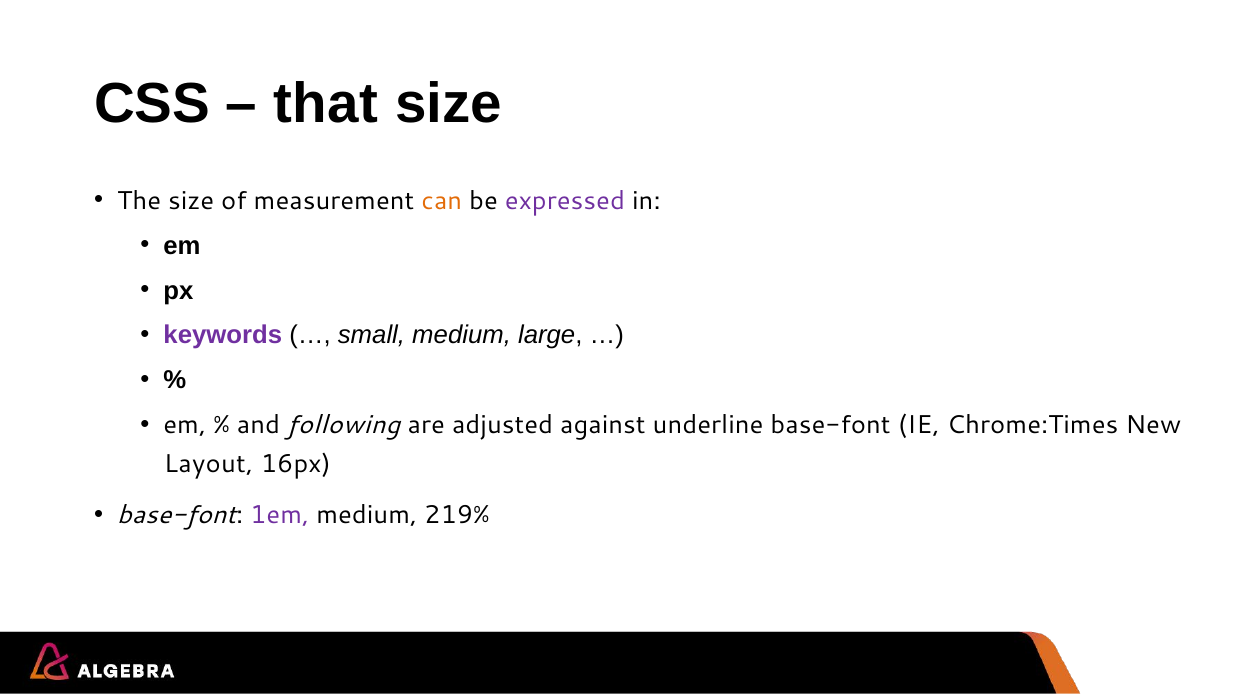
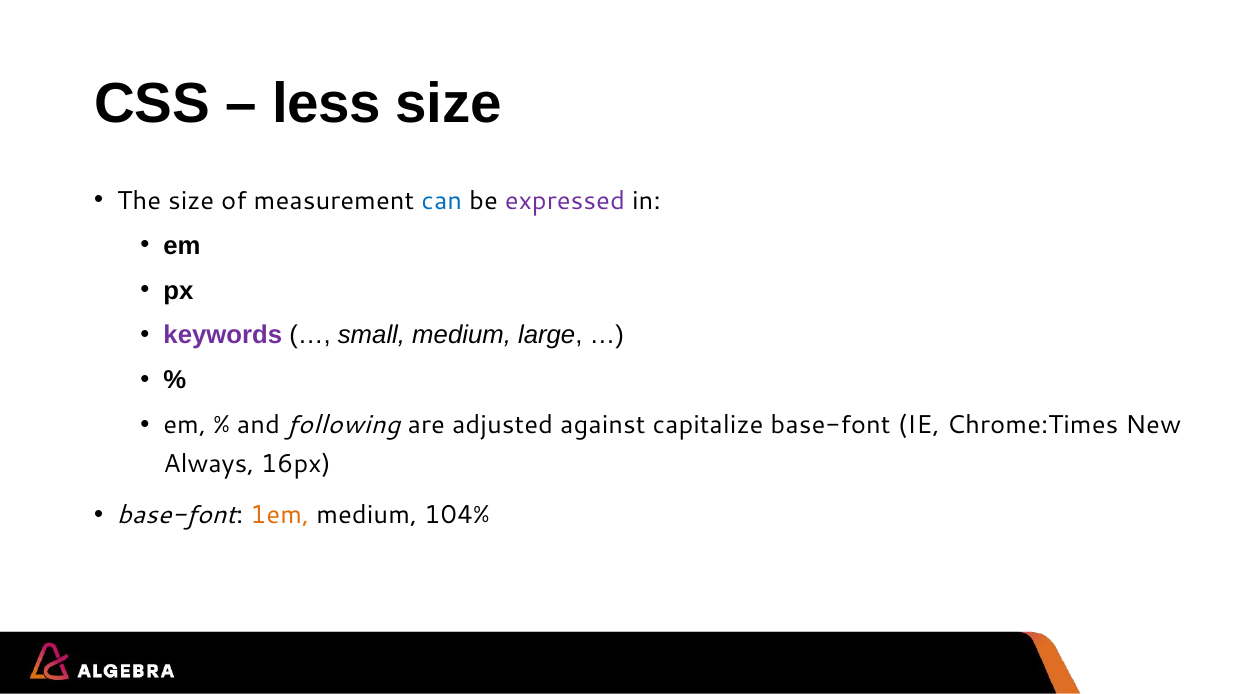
that: that -> less
can colour: orange -> blue
underline: underline -> capitalize
Layout: Layout -> Always
1em colour: purple -> orange
219%: 219% -> 104%
